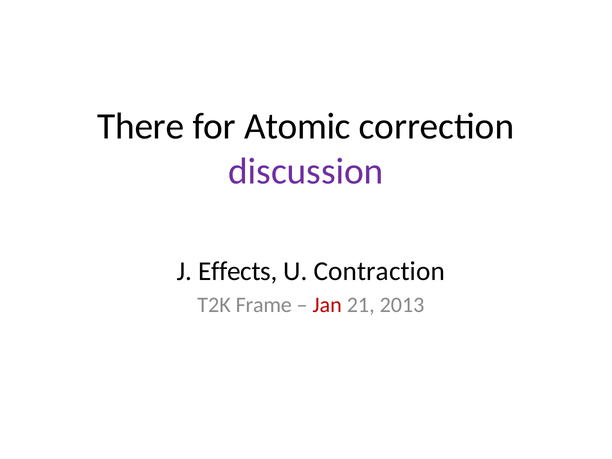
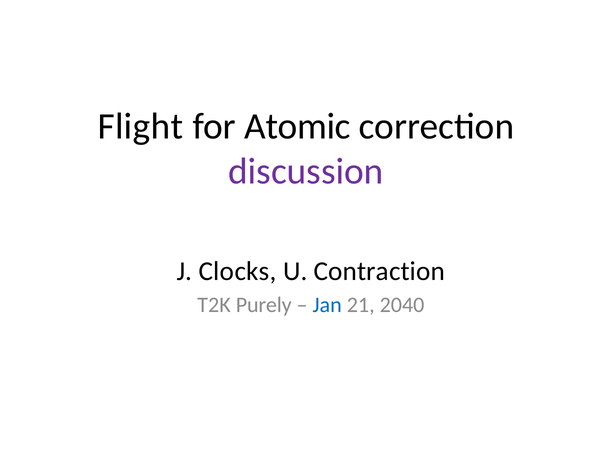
There: There -> Flight
Effects: Effects -> Clocks
Frame: Frame -> Purely
Jan colour: red -> blue
2013: 2013 -> 2040
